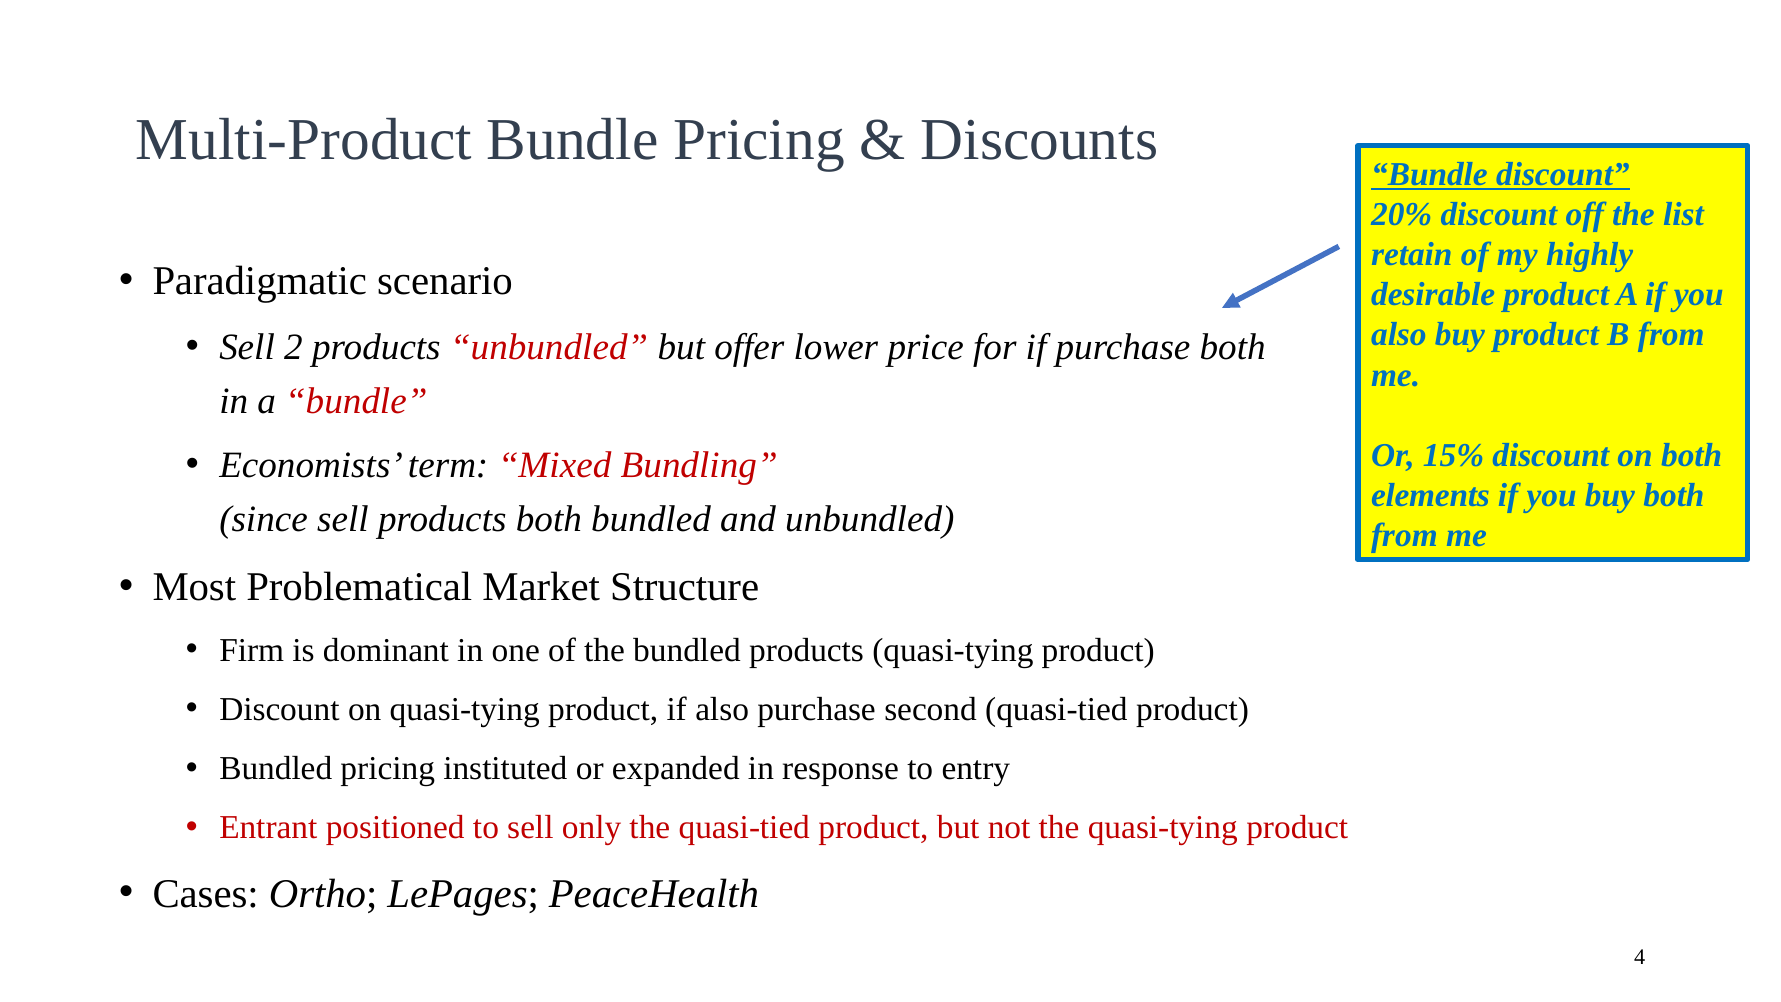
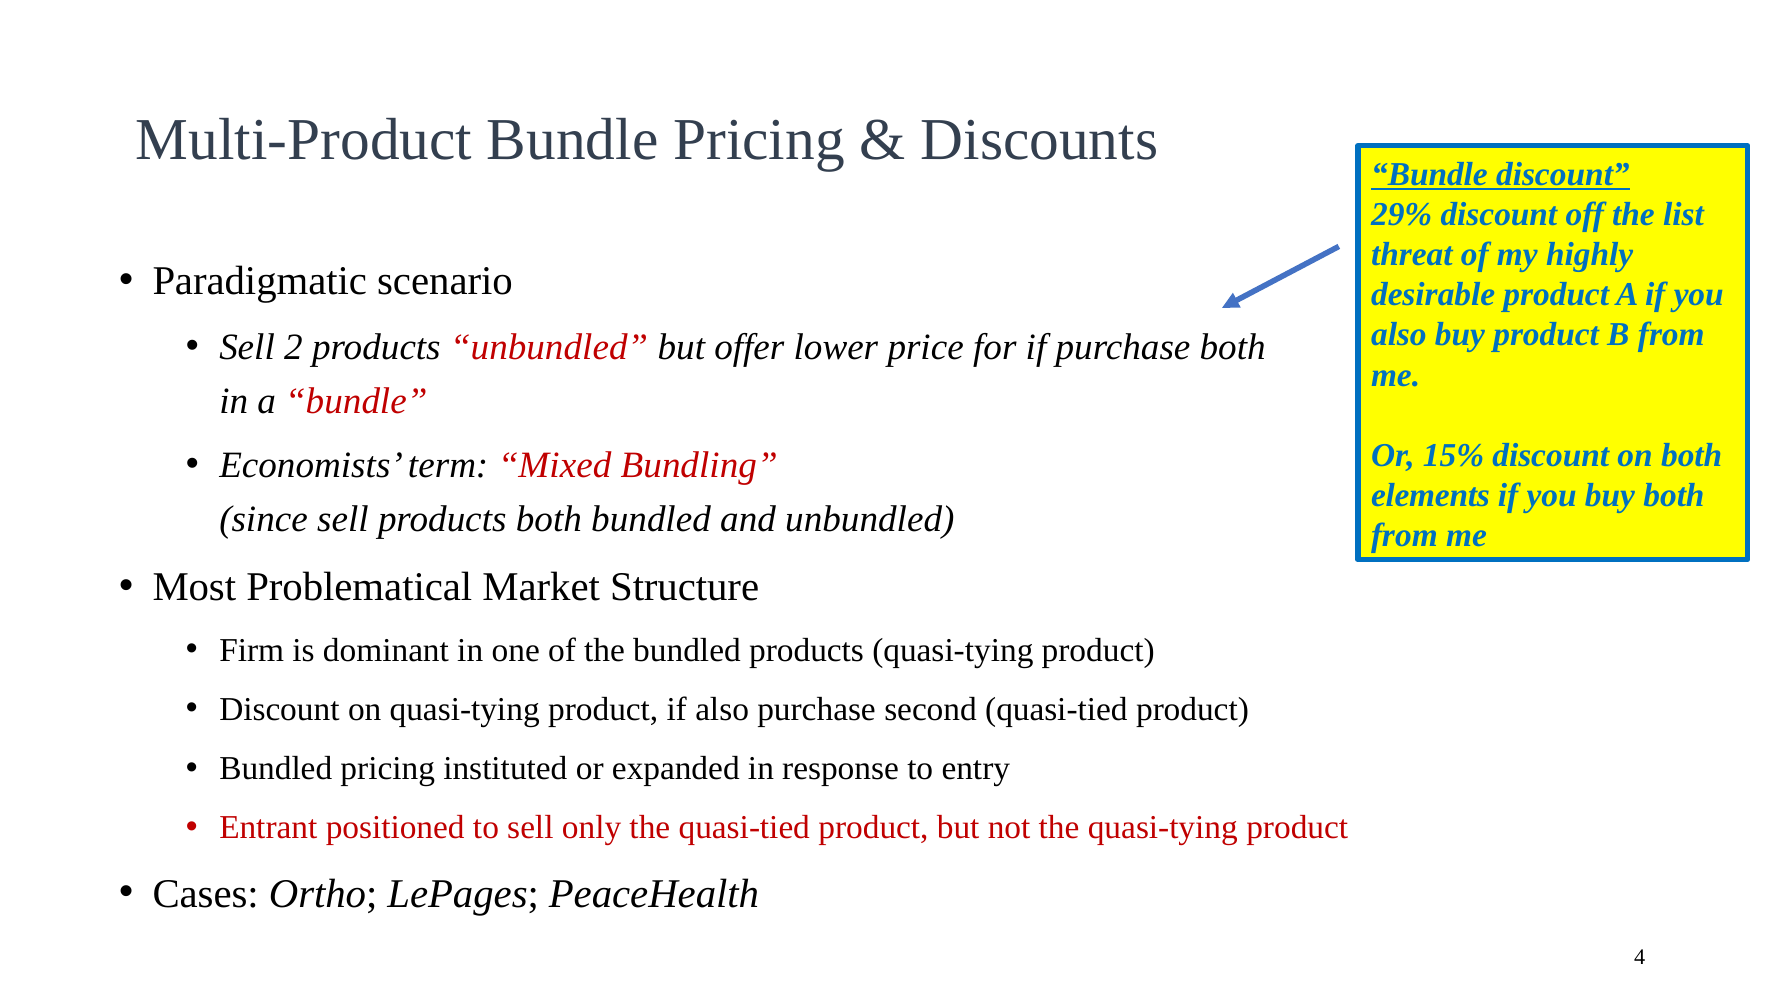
20%: 20% -> 29%
retain: retain -> threat
